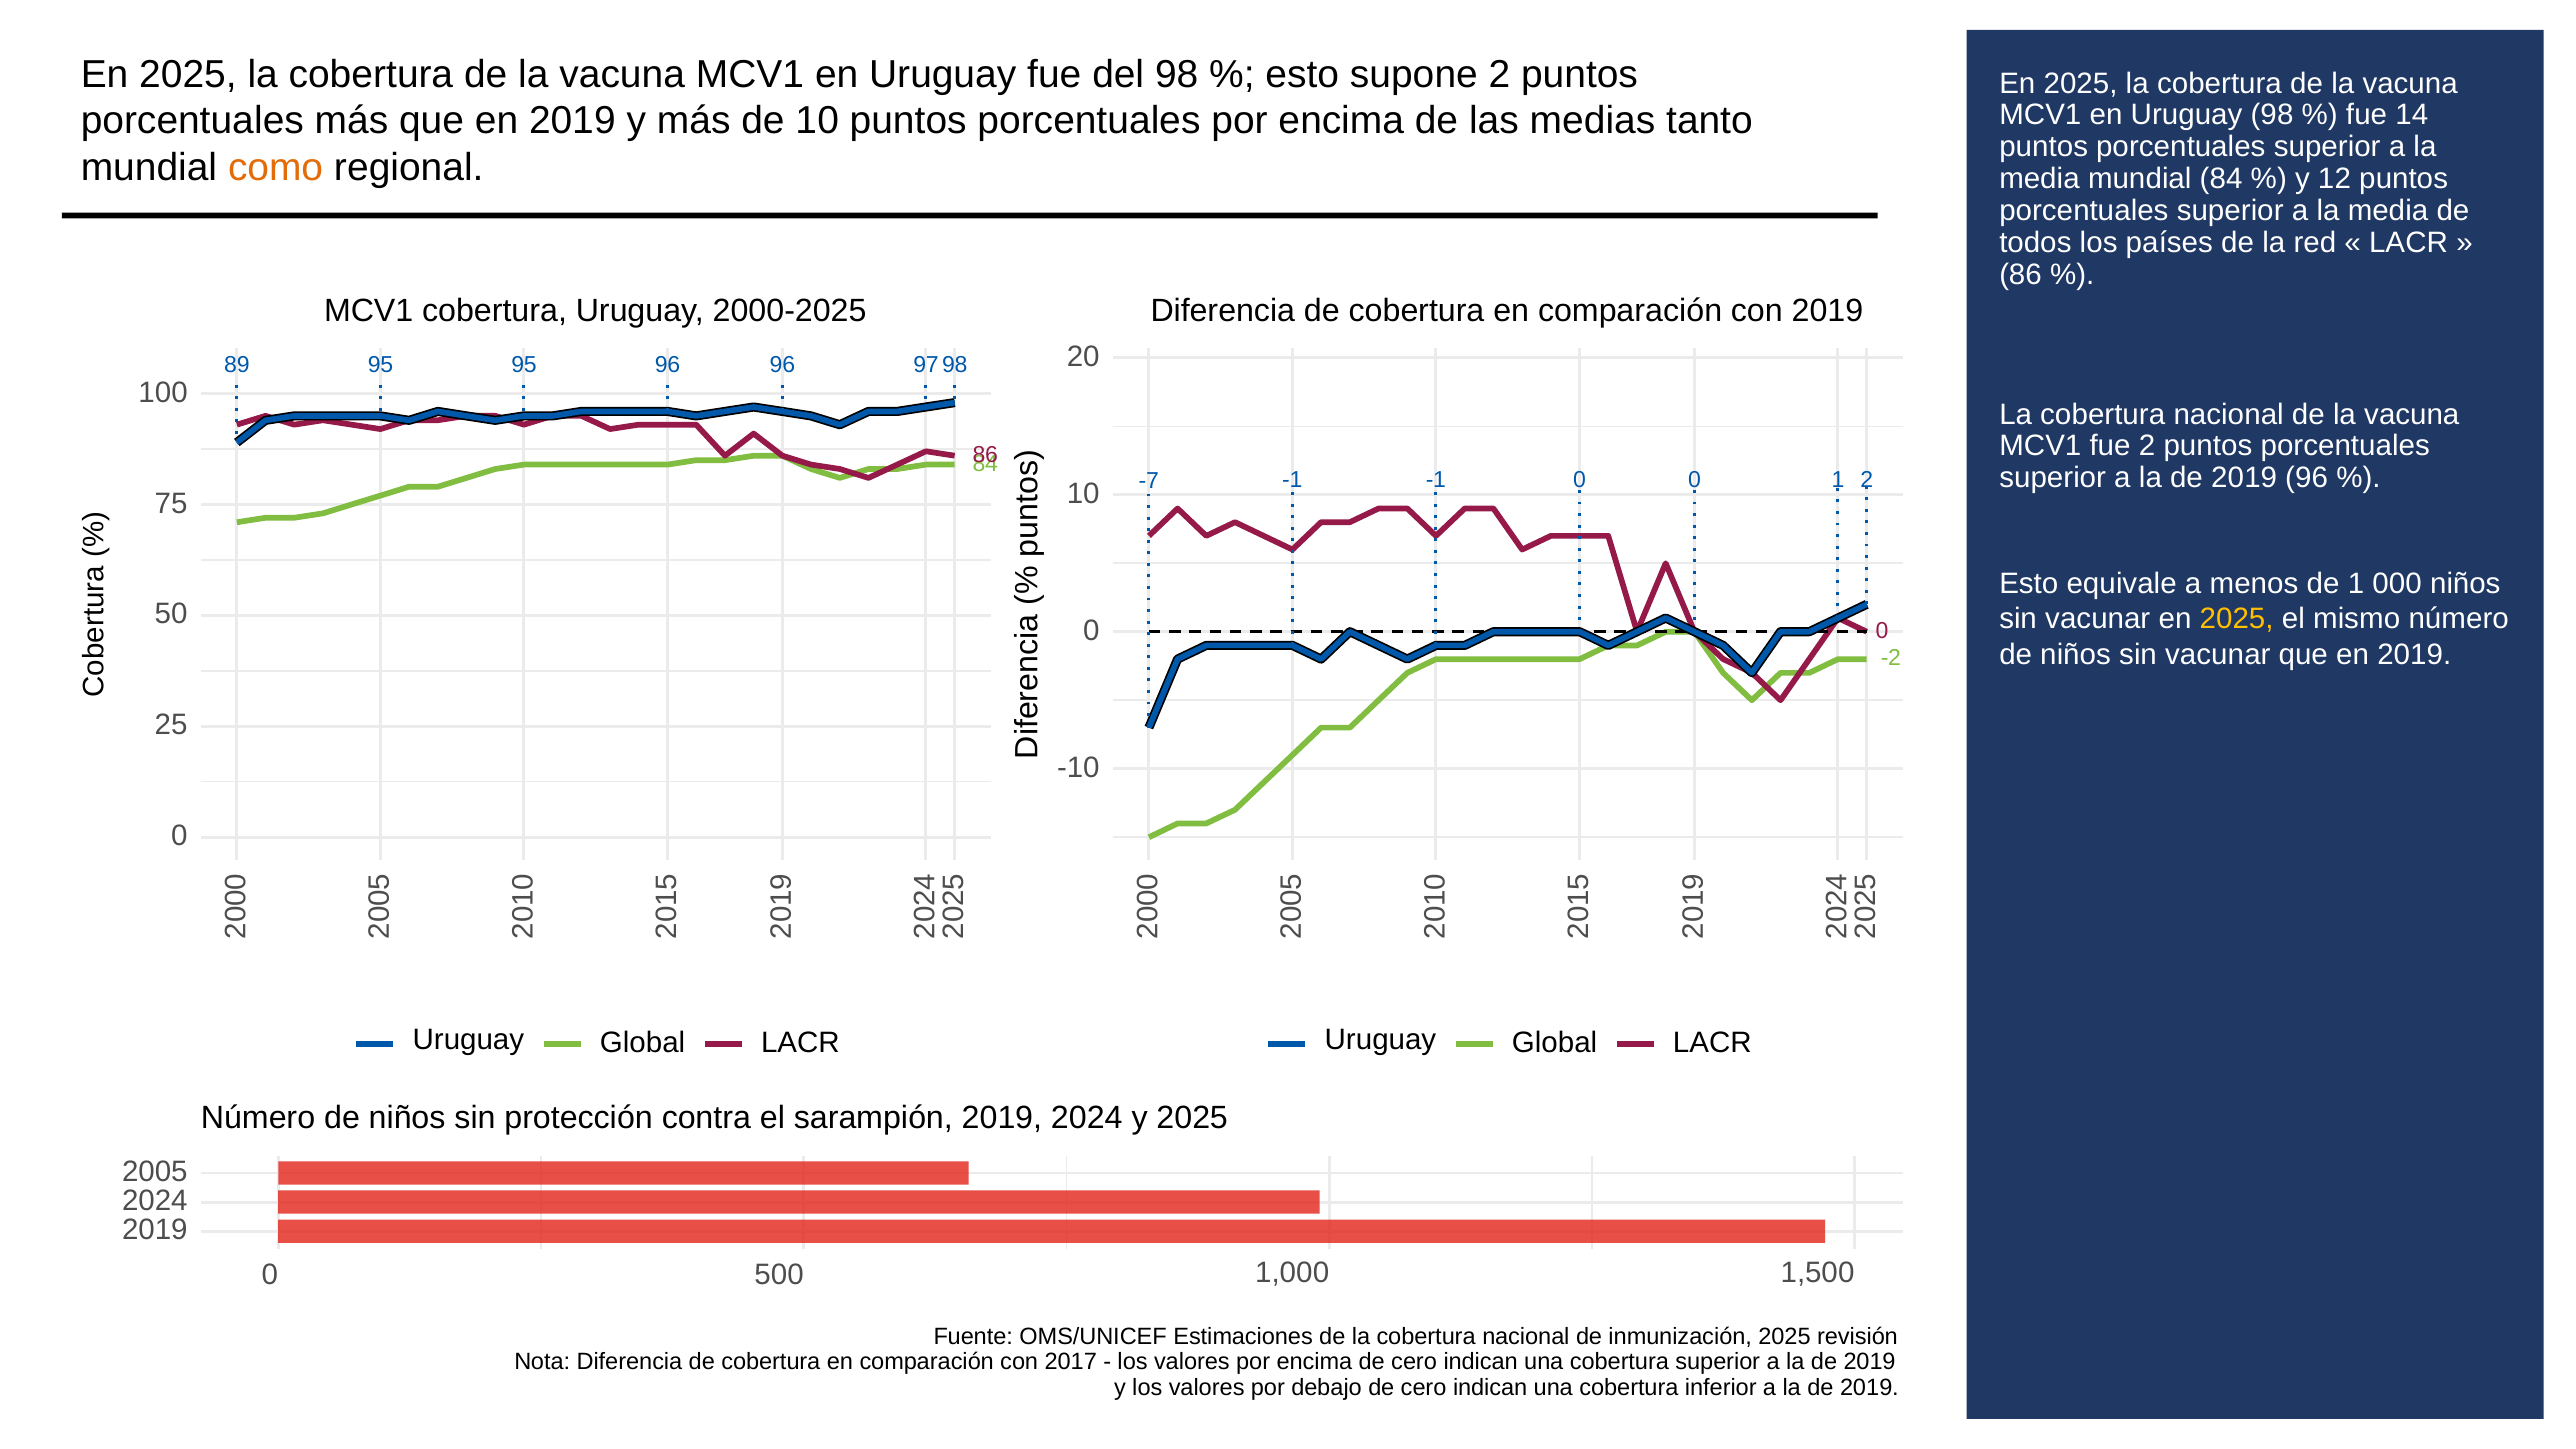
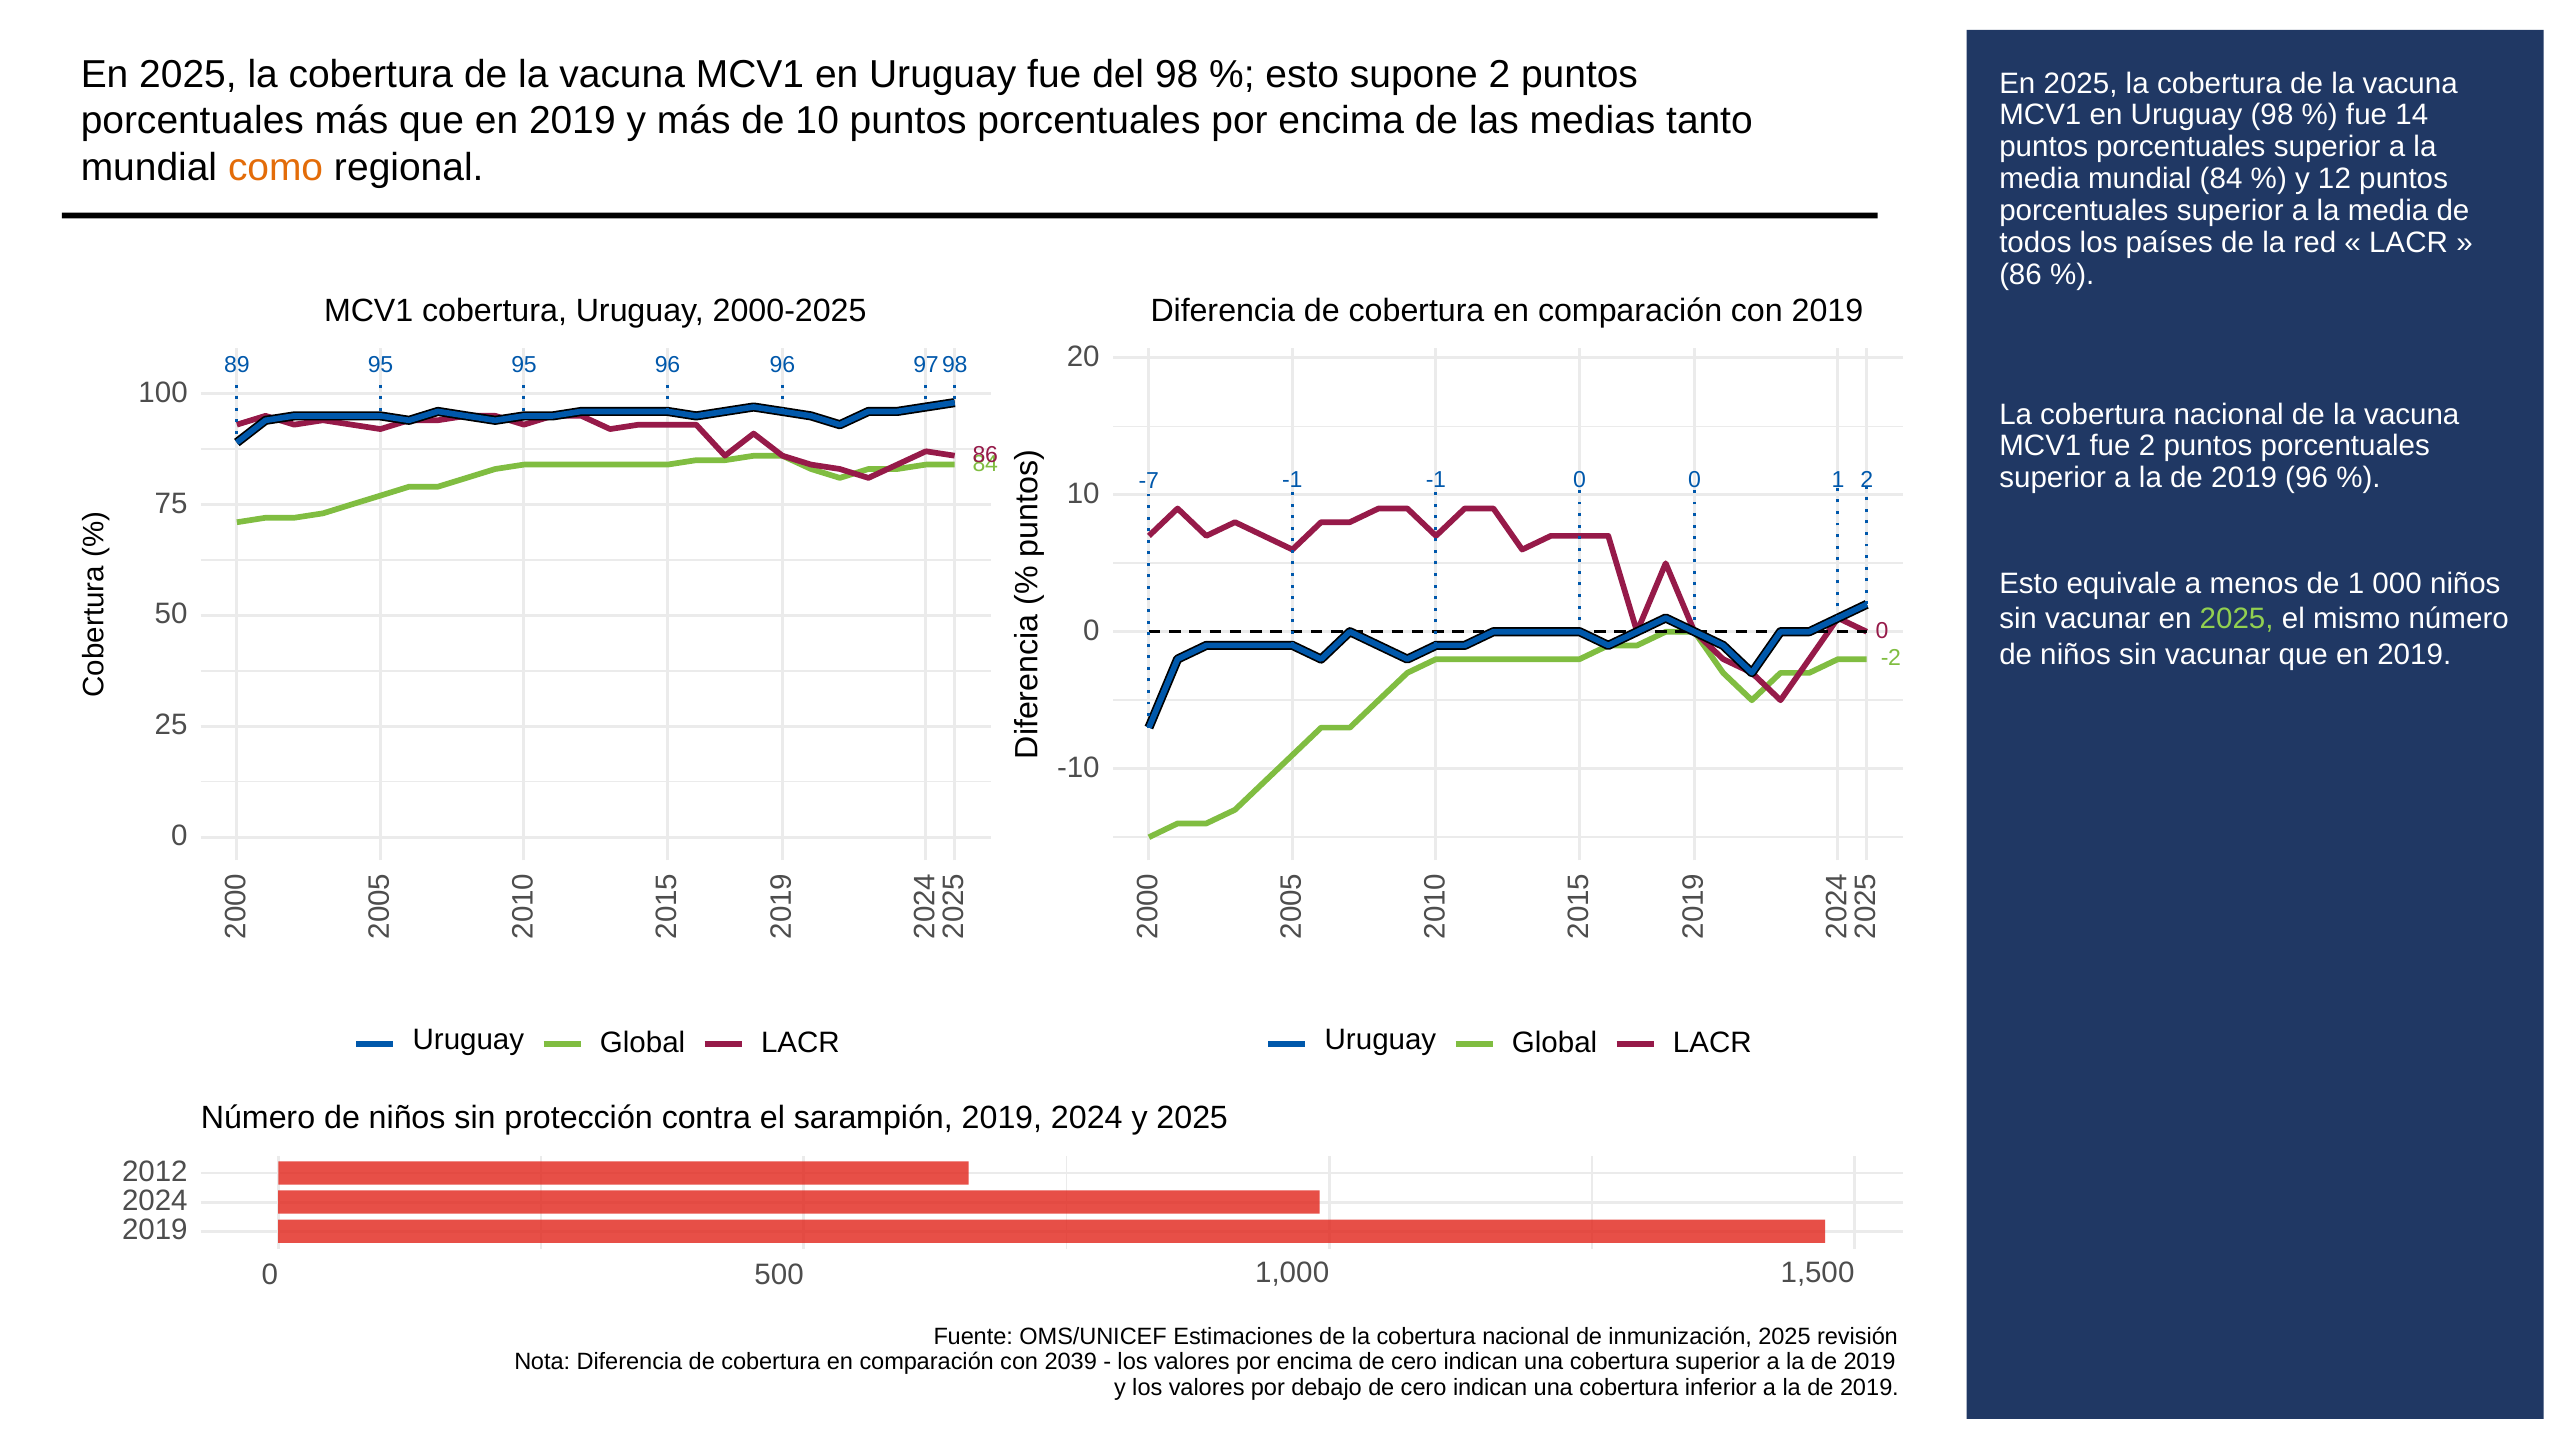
2025 at (2237, 619) colour: yellow -> light green
2005: 2005 -> 2012
2017: 2017 -> 2039
